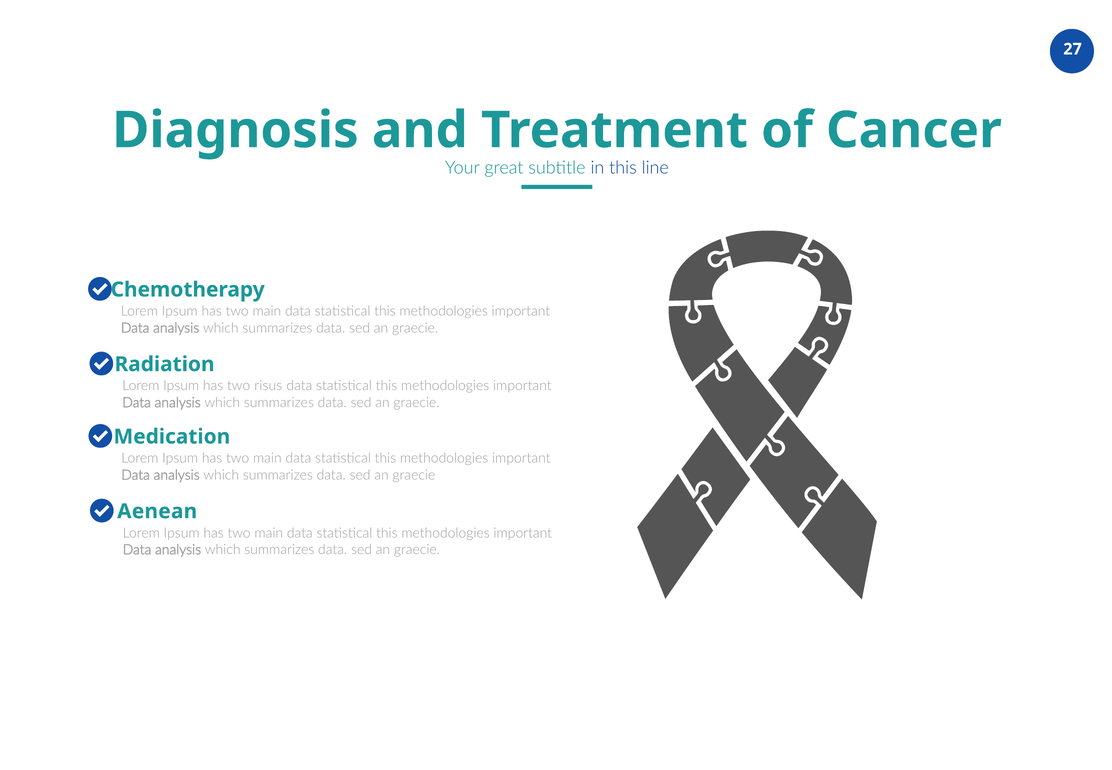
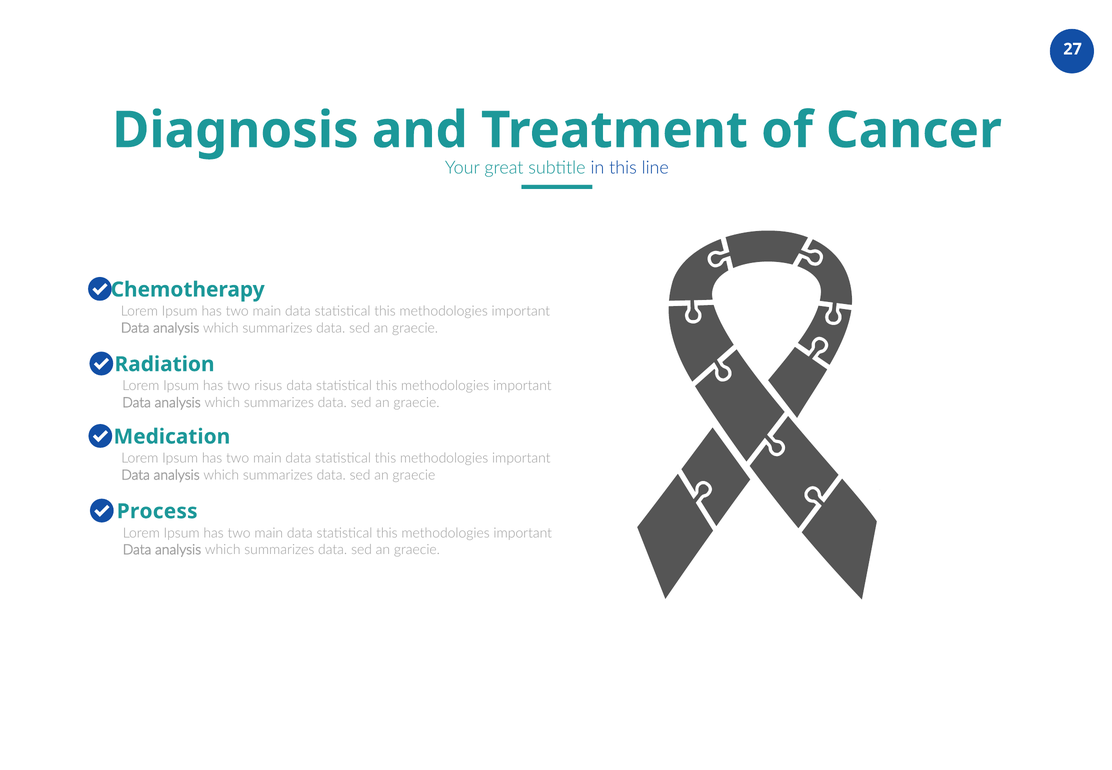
Aenean: Aenean -> Process
